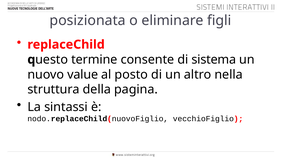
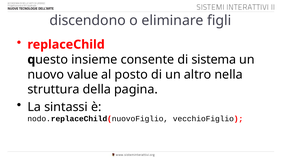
posizionata: posizionata -> discendono
termine: termine -> insieme
